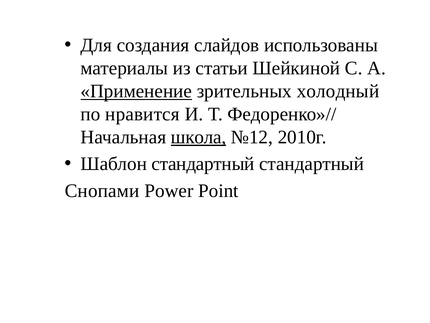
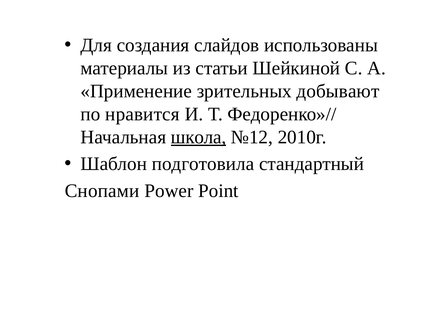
Применение underline: present -> none
холодный: холодный -> добывают
Шаблон стандартный: стандартный -> подготовила
